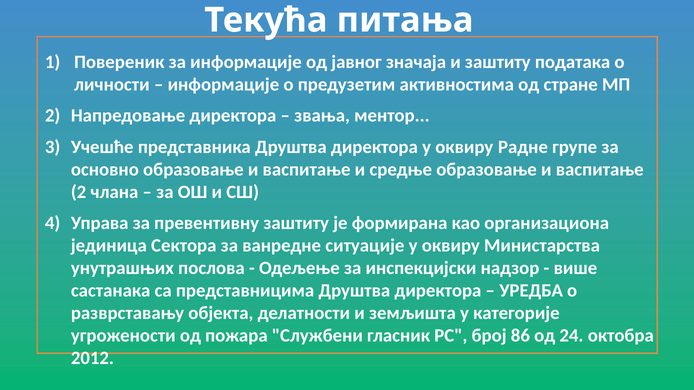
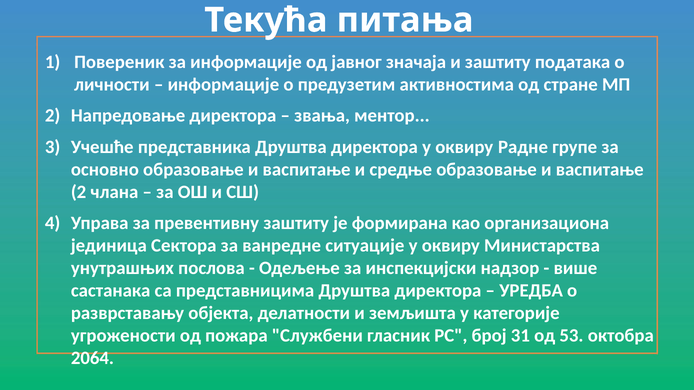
86: 86 -> 31
24: 24 -> 53
2012: 2012 -> 2064
